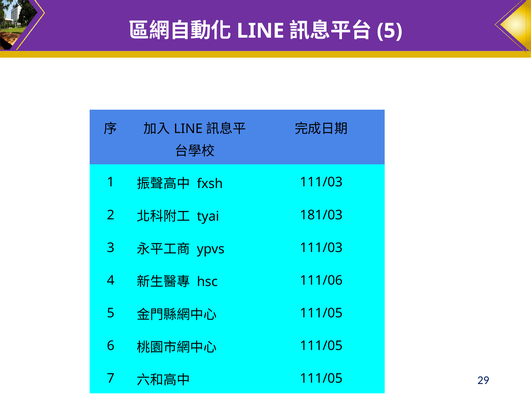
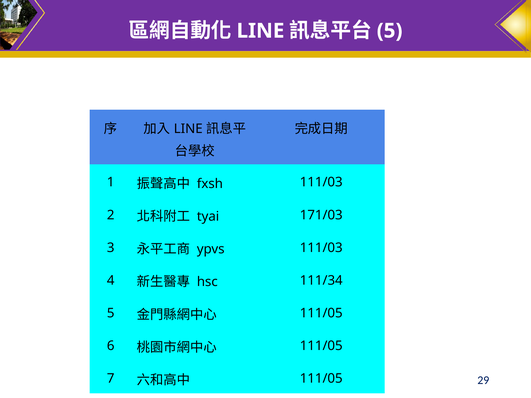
181/03: 181/03 -> 171/03
111/06: 111/06 -> 111/34
